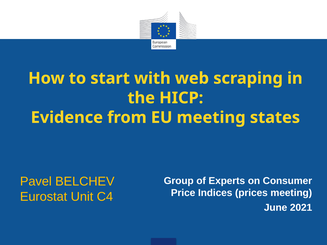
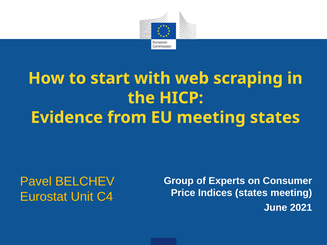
Indices prices: prices -> states
